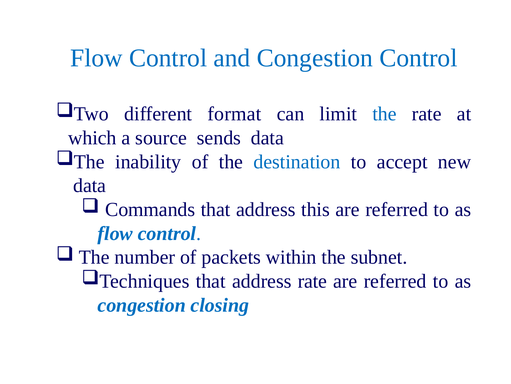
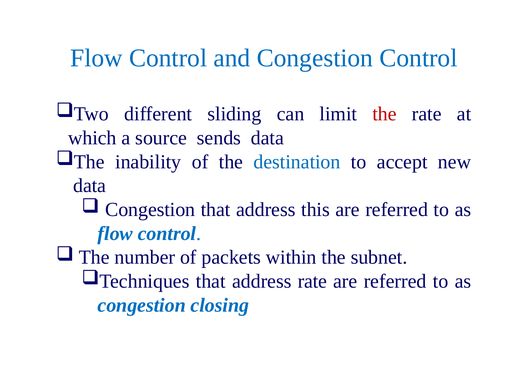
format: format -> sliding
the at (384, 114) colour: blue -> red
Commands at (150, 209): Commands -> Congestion
